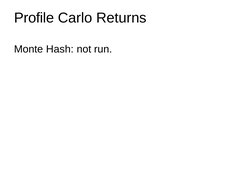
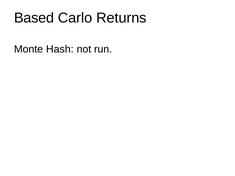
Profile: Profile -> Based
